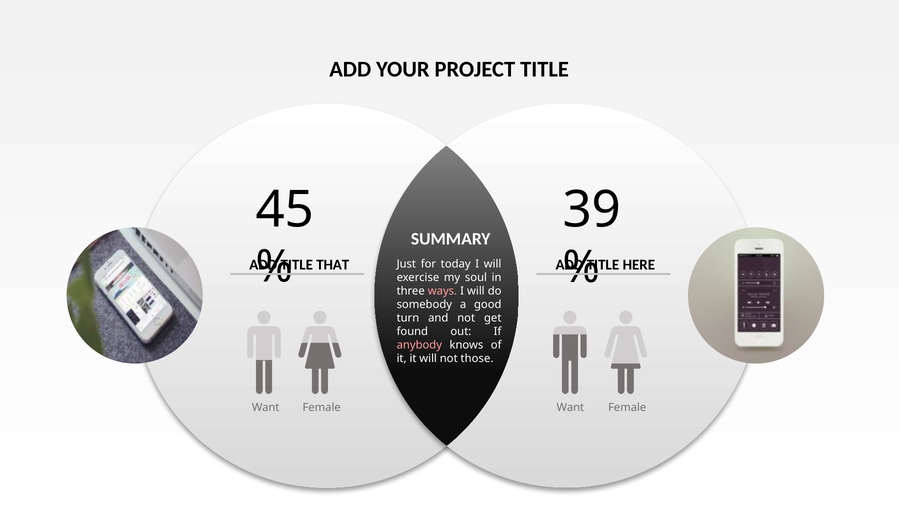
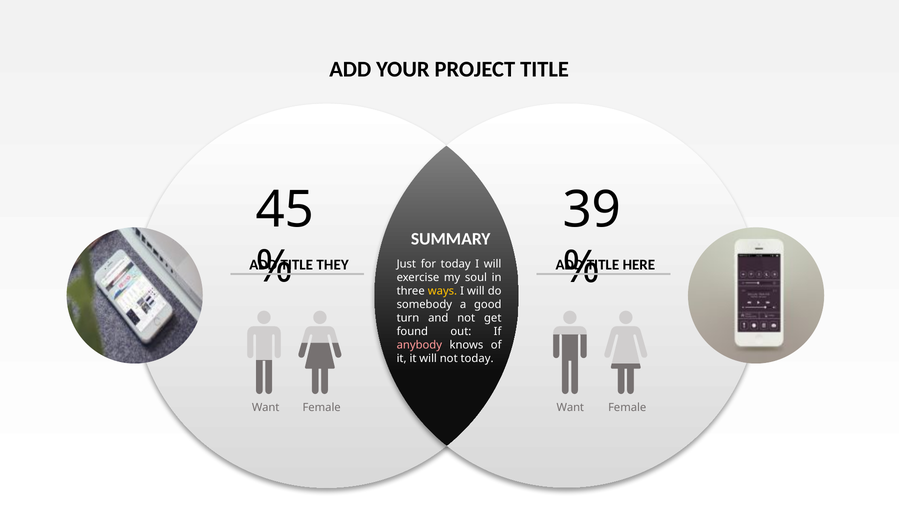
THAT: THAT -> THEY
ways colour: pink -> yellow
not those: those -> today
